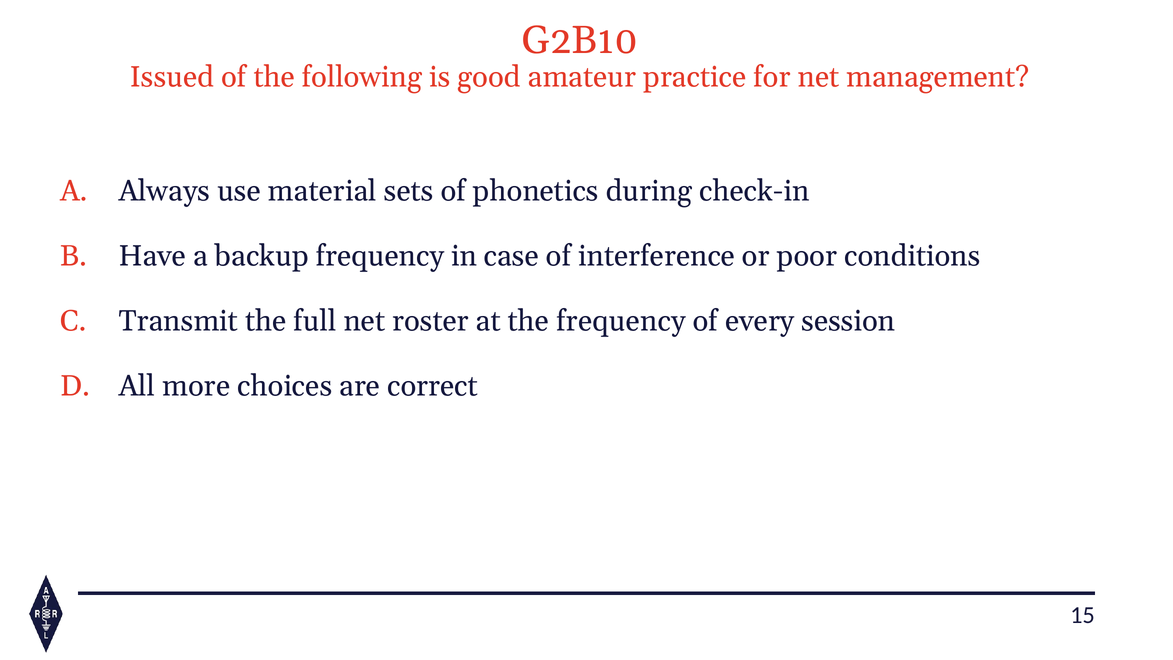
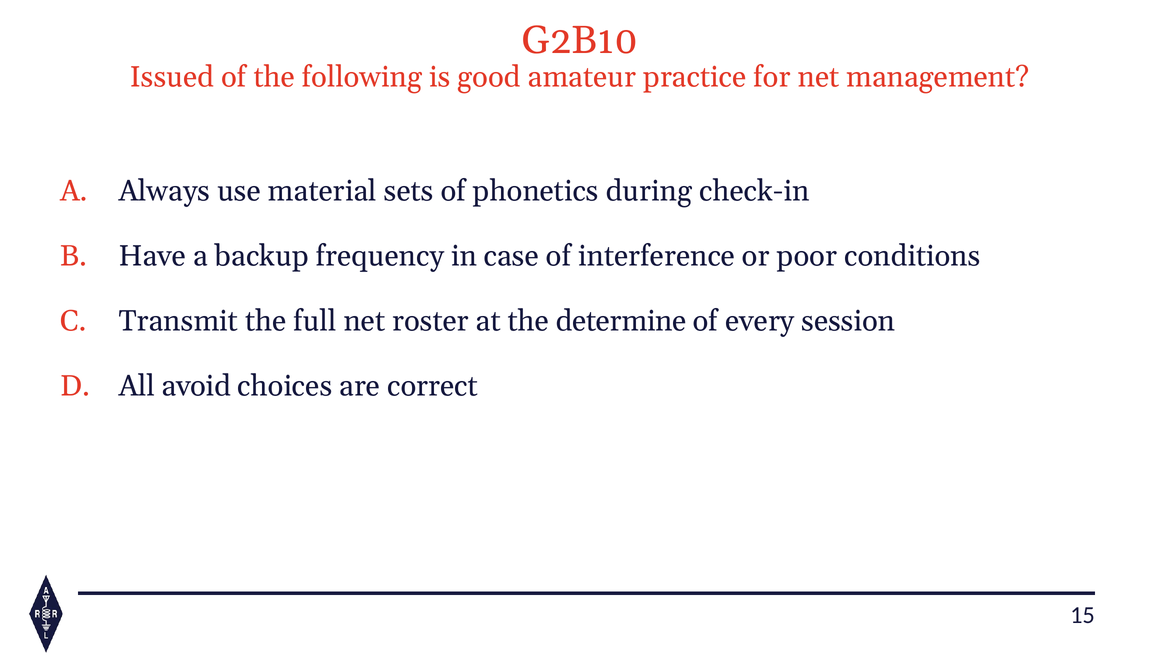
the frequency: frequency -> determine
more: more -> avoid
